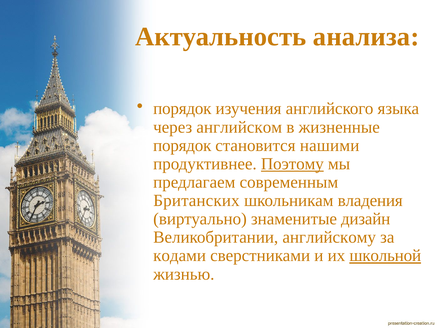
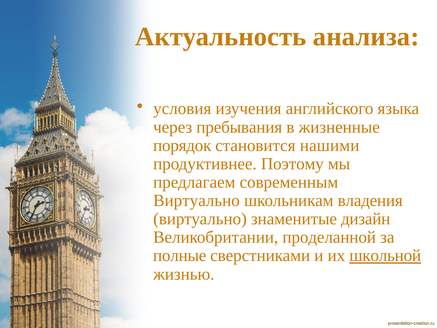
порядок at (182, 109): порядок -> условия
английском: английском -> пребывания
Поэтому underline: present -> none
Британских at (196, 200): Британских -> Виртуально
английскому: английскому -> проделанной
кодами: кодами -> полные
